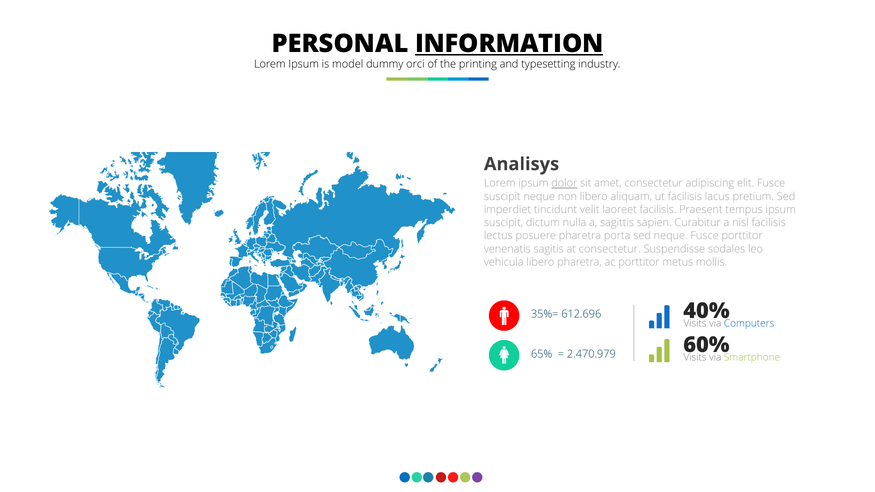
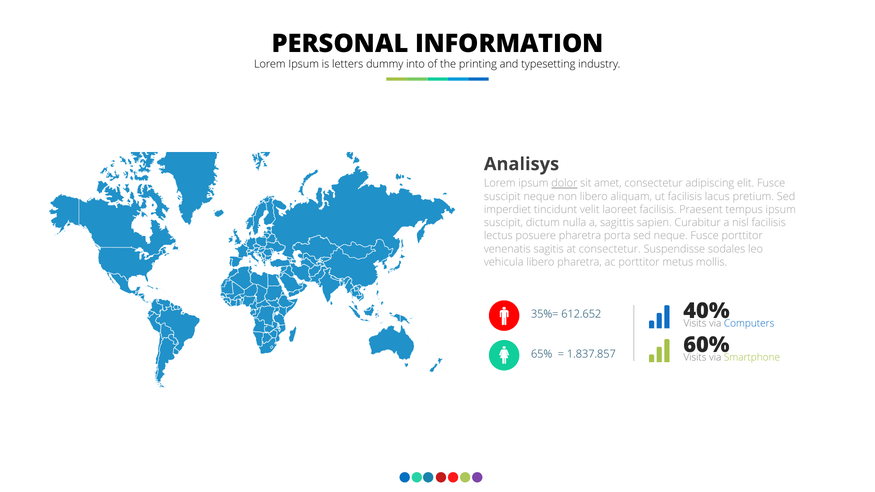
INFORMATION underline: present -> none
model: model -> letters
orci: orci -> into
612.696: 612.696 -> 612.652
2.470.979: 2.470.979 -> 1.837.857
